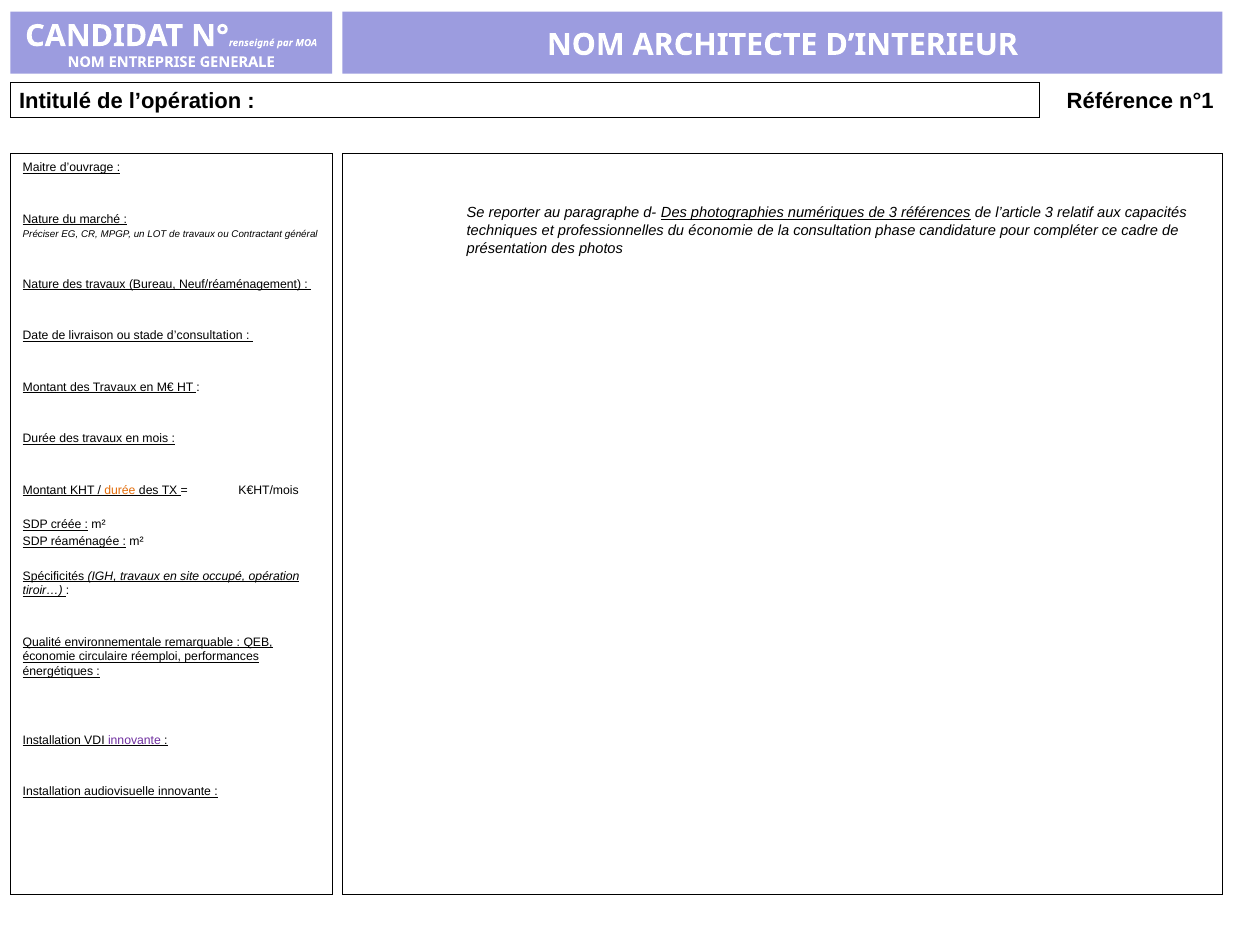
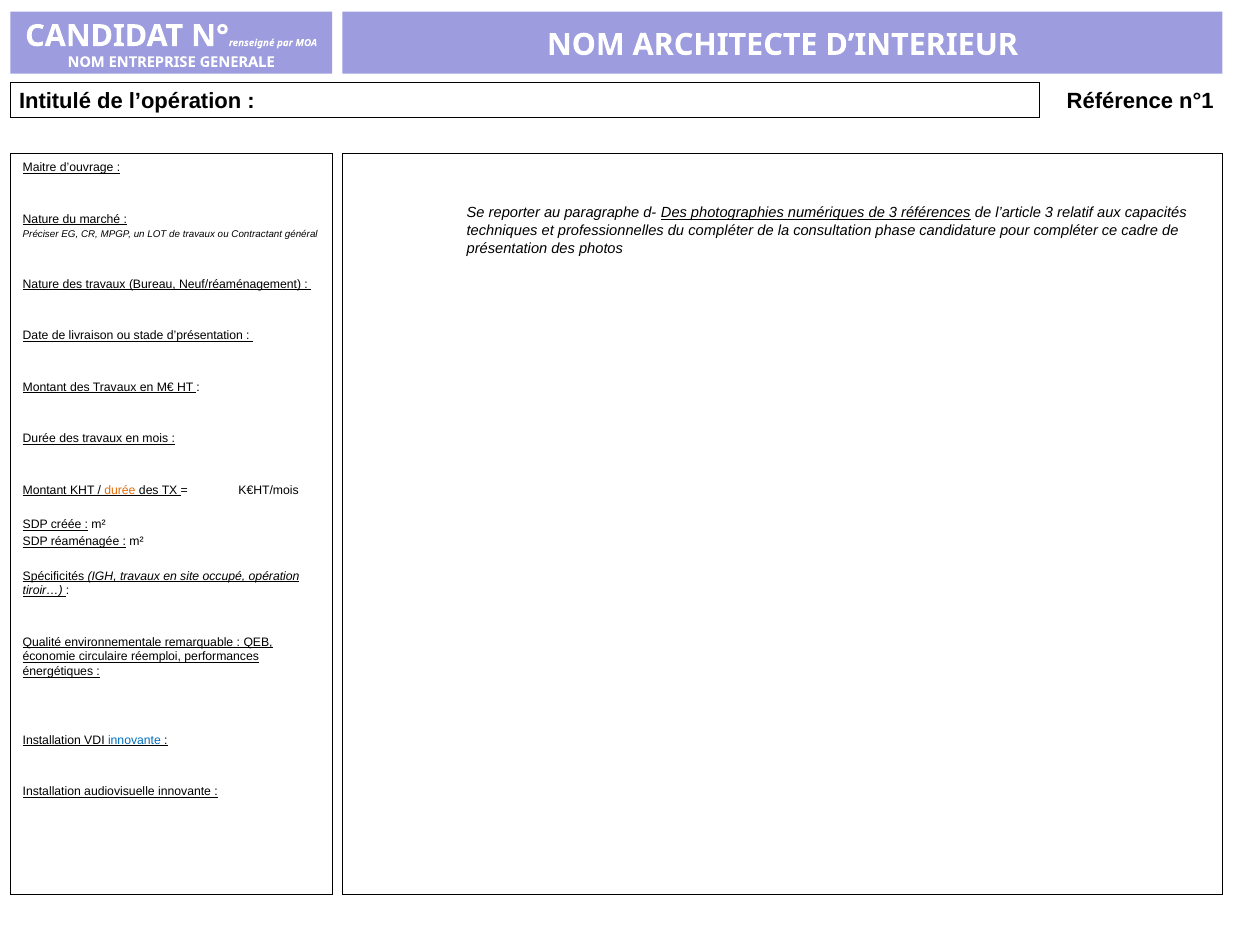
du économie: économie -> compléter
d’consultation: d’consultation -> d’présentation
innovante at (134, 740) colour: purple -> blue
